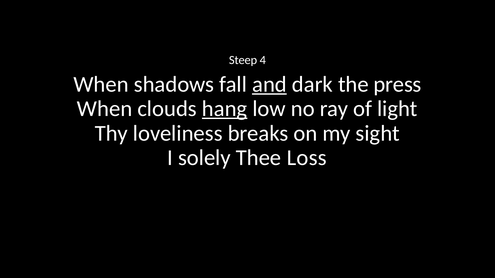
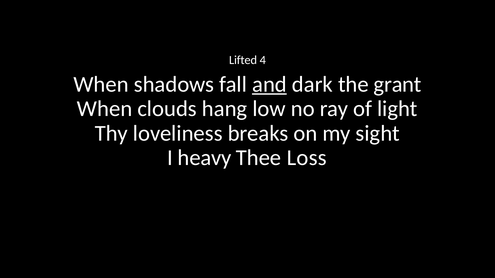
Steep: Steep -> Lifted
press: press -> grant
hang underline: present -> none
solely: solely -> heavy
